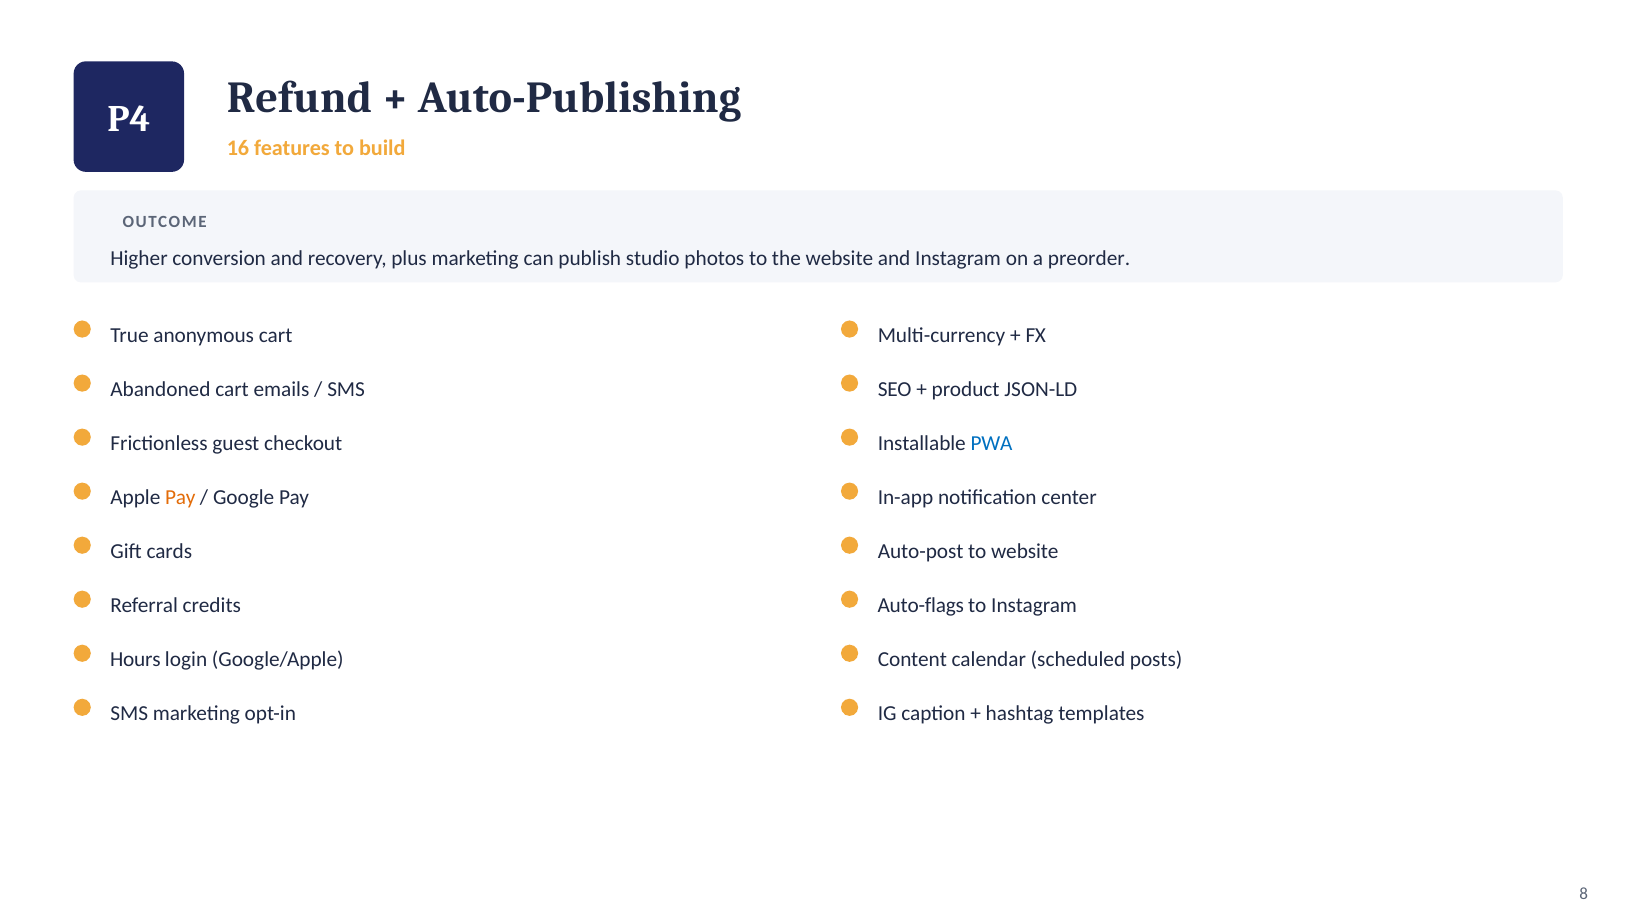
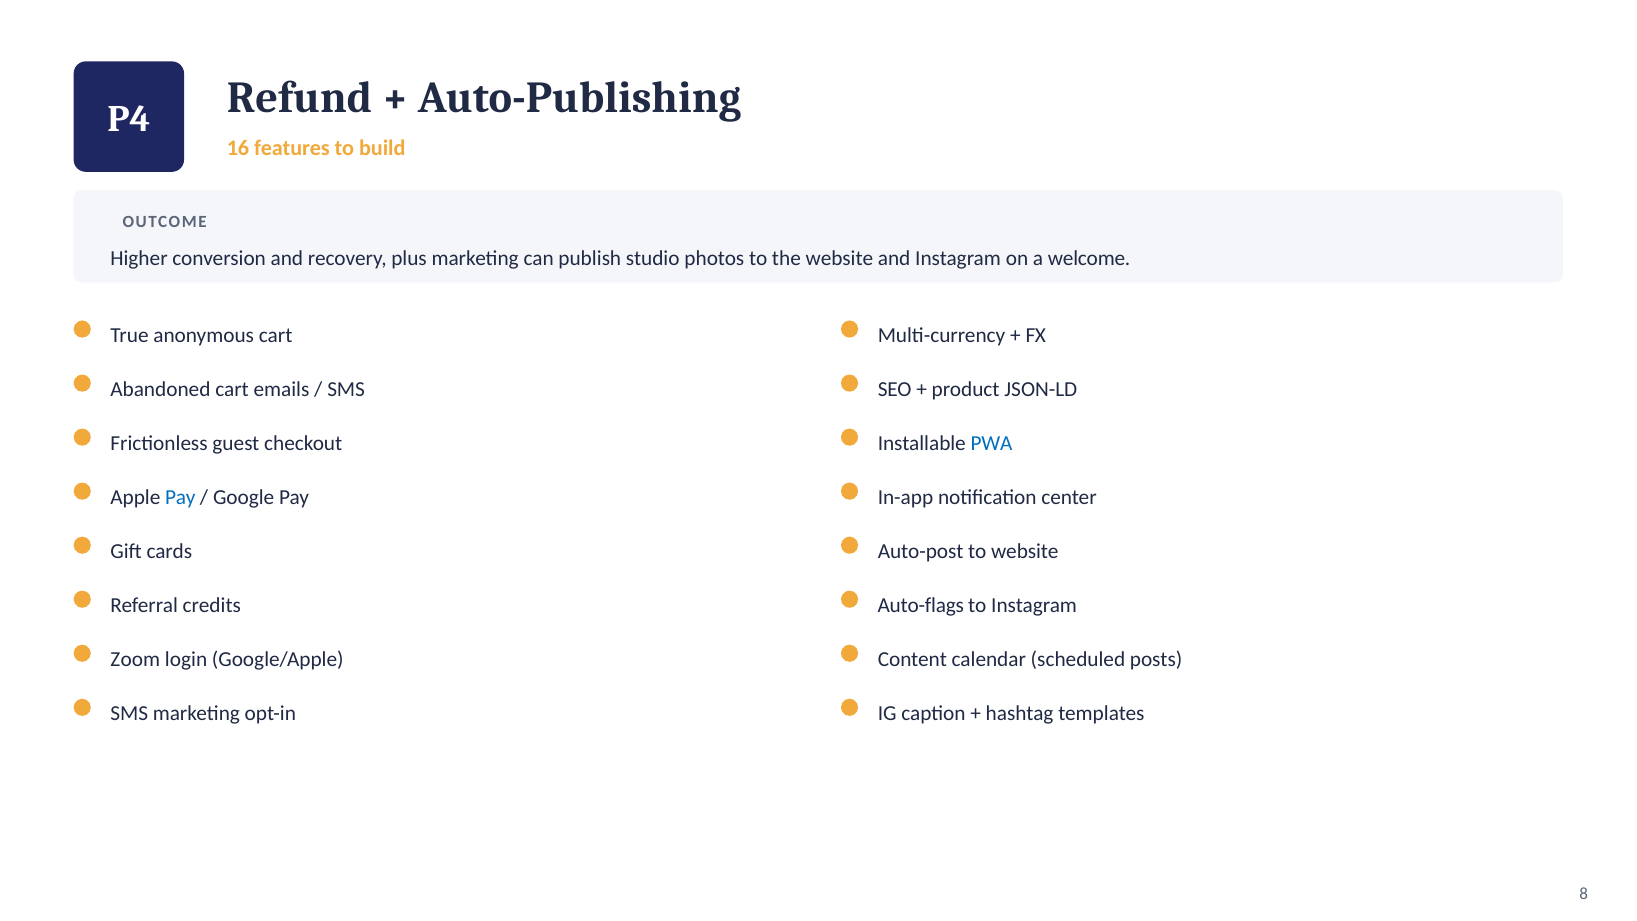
preorder: preorder -> welcome
Pay at (180, 497) colour: orange -> blue
Hours: Hours -> Zoom
